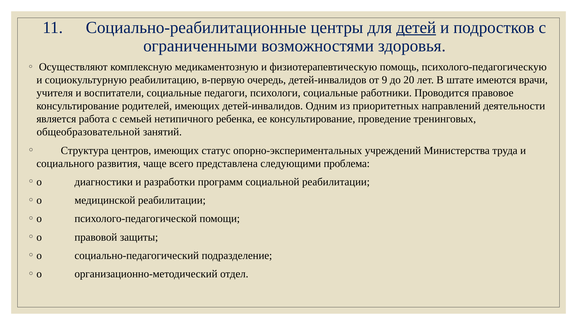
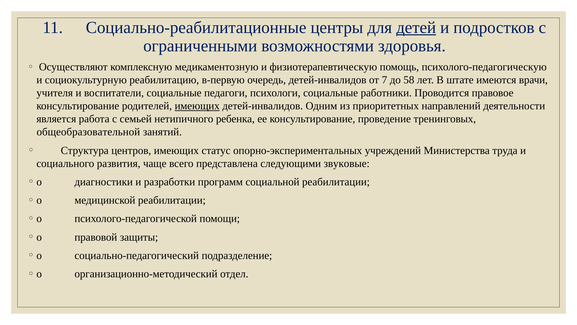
9: 9 -> 7
20: 20 -> 58
имеющих at (197, 106) underline: none -> present
проблема: проблема -> звуковые
